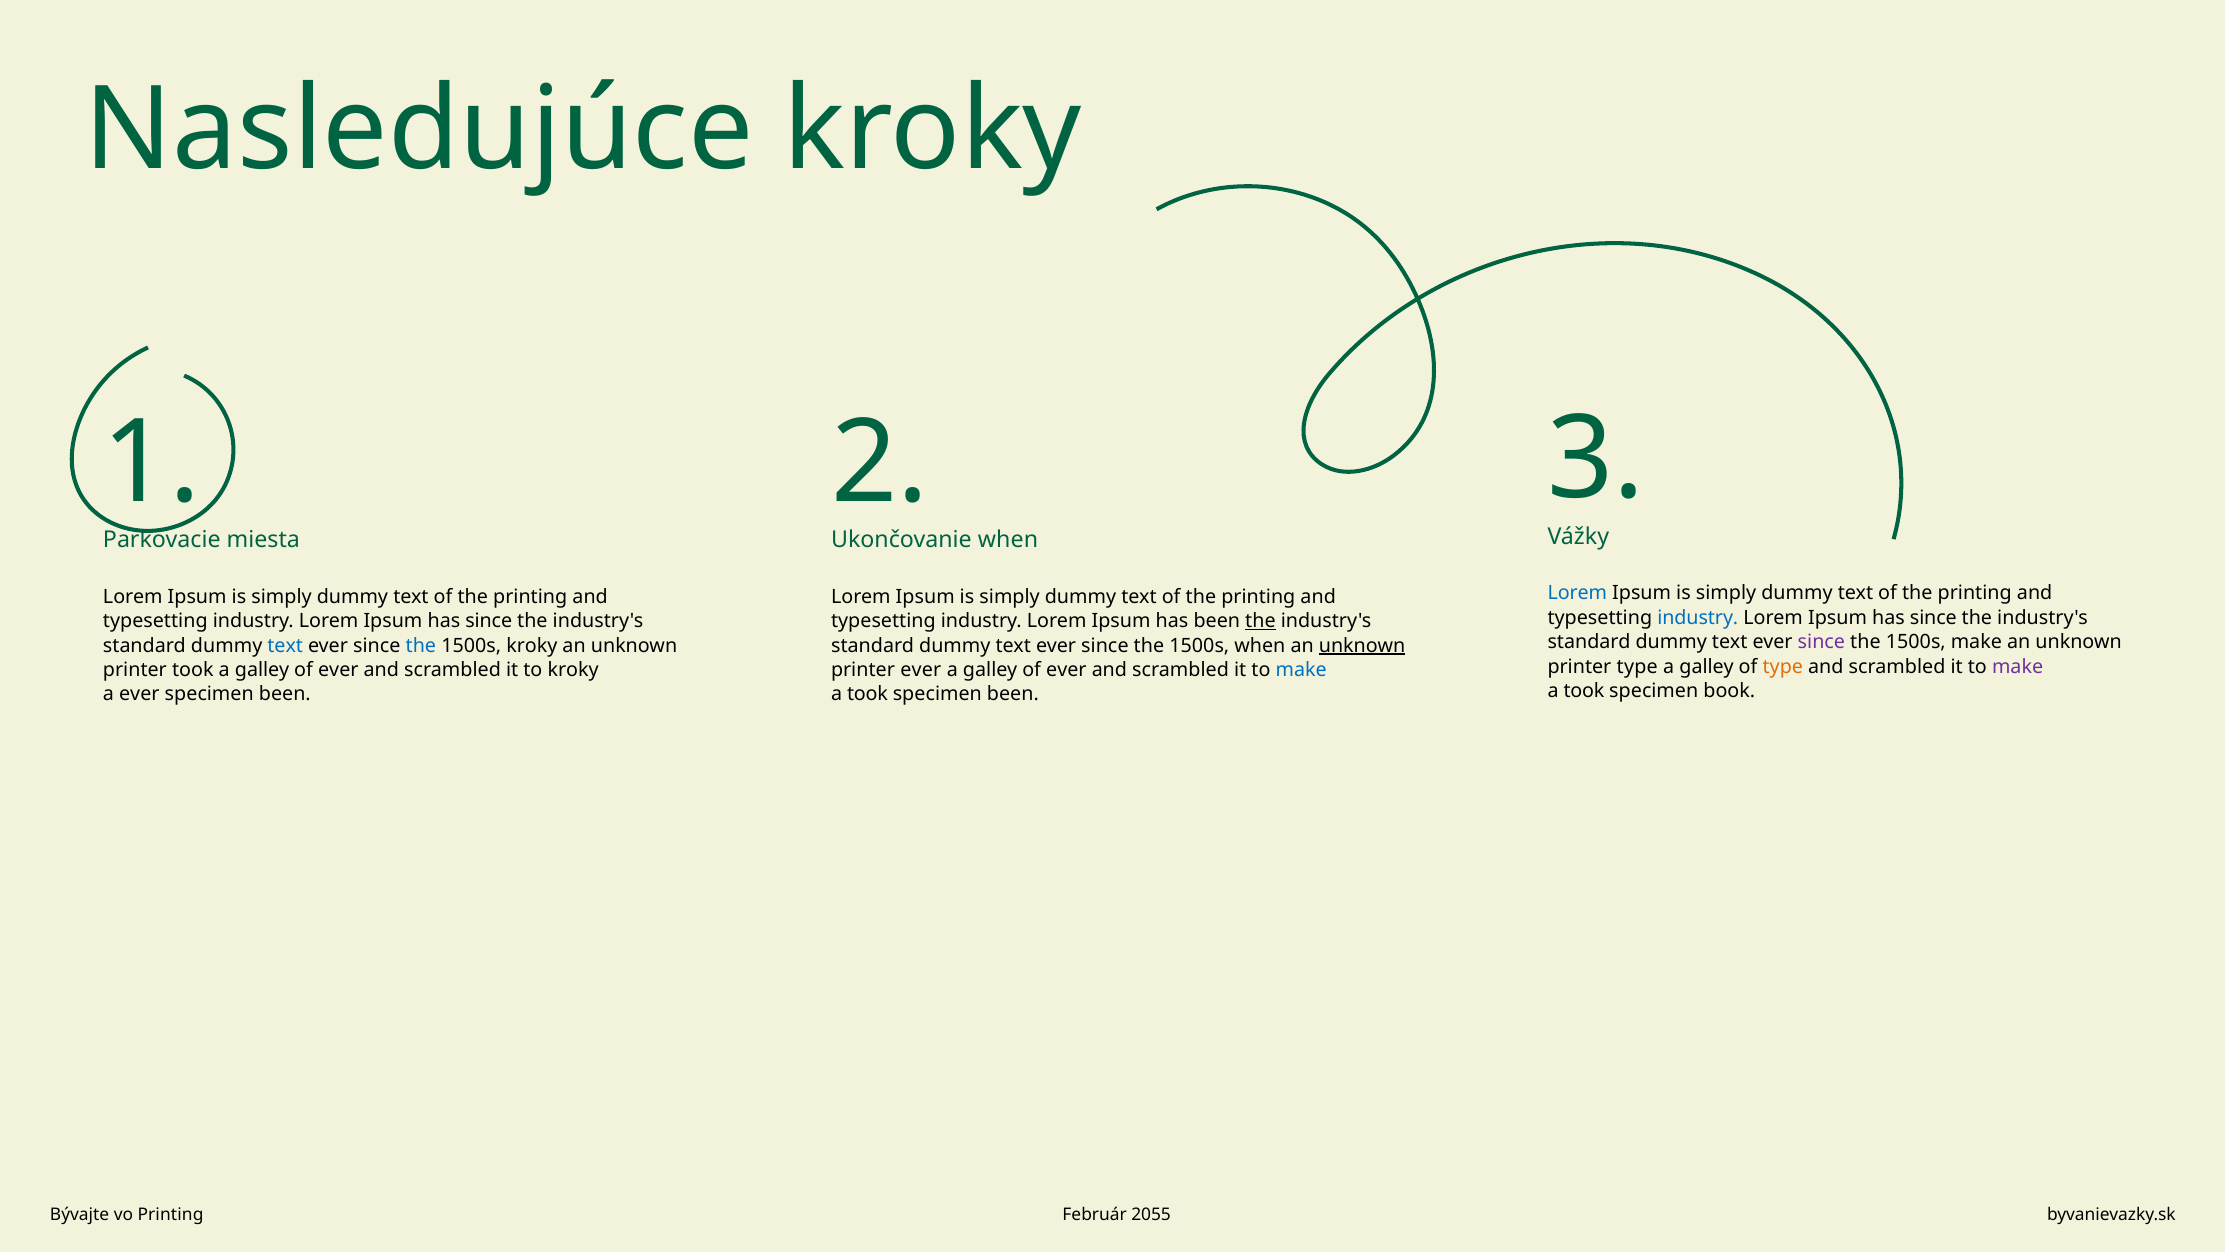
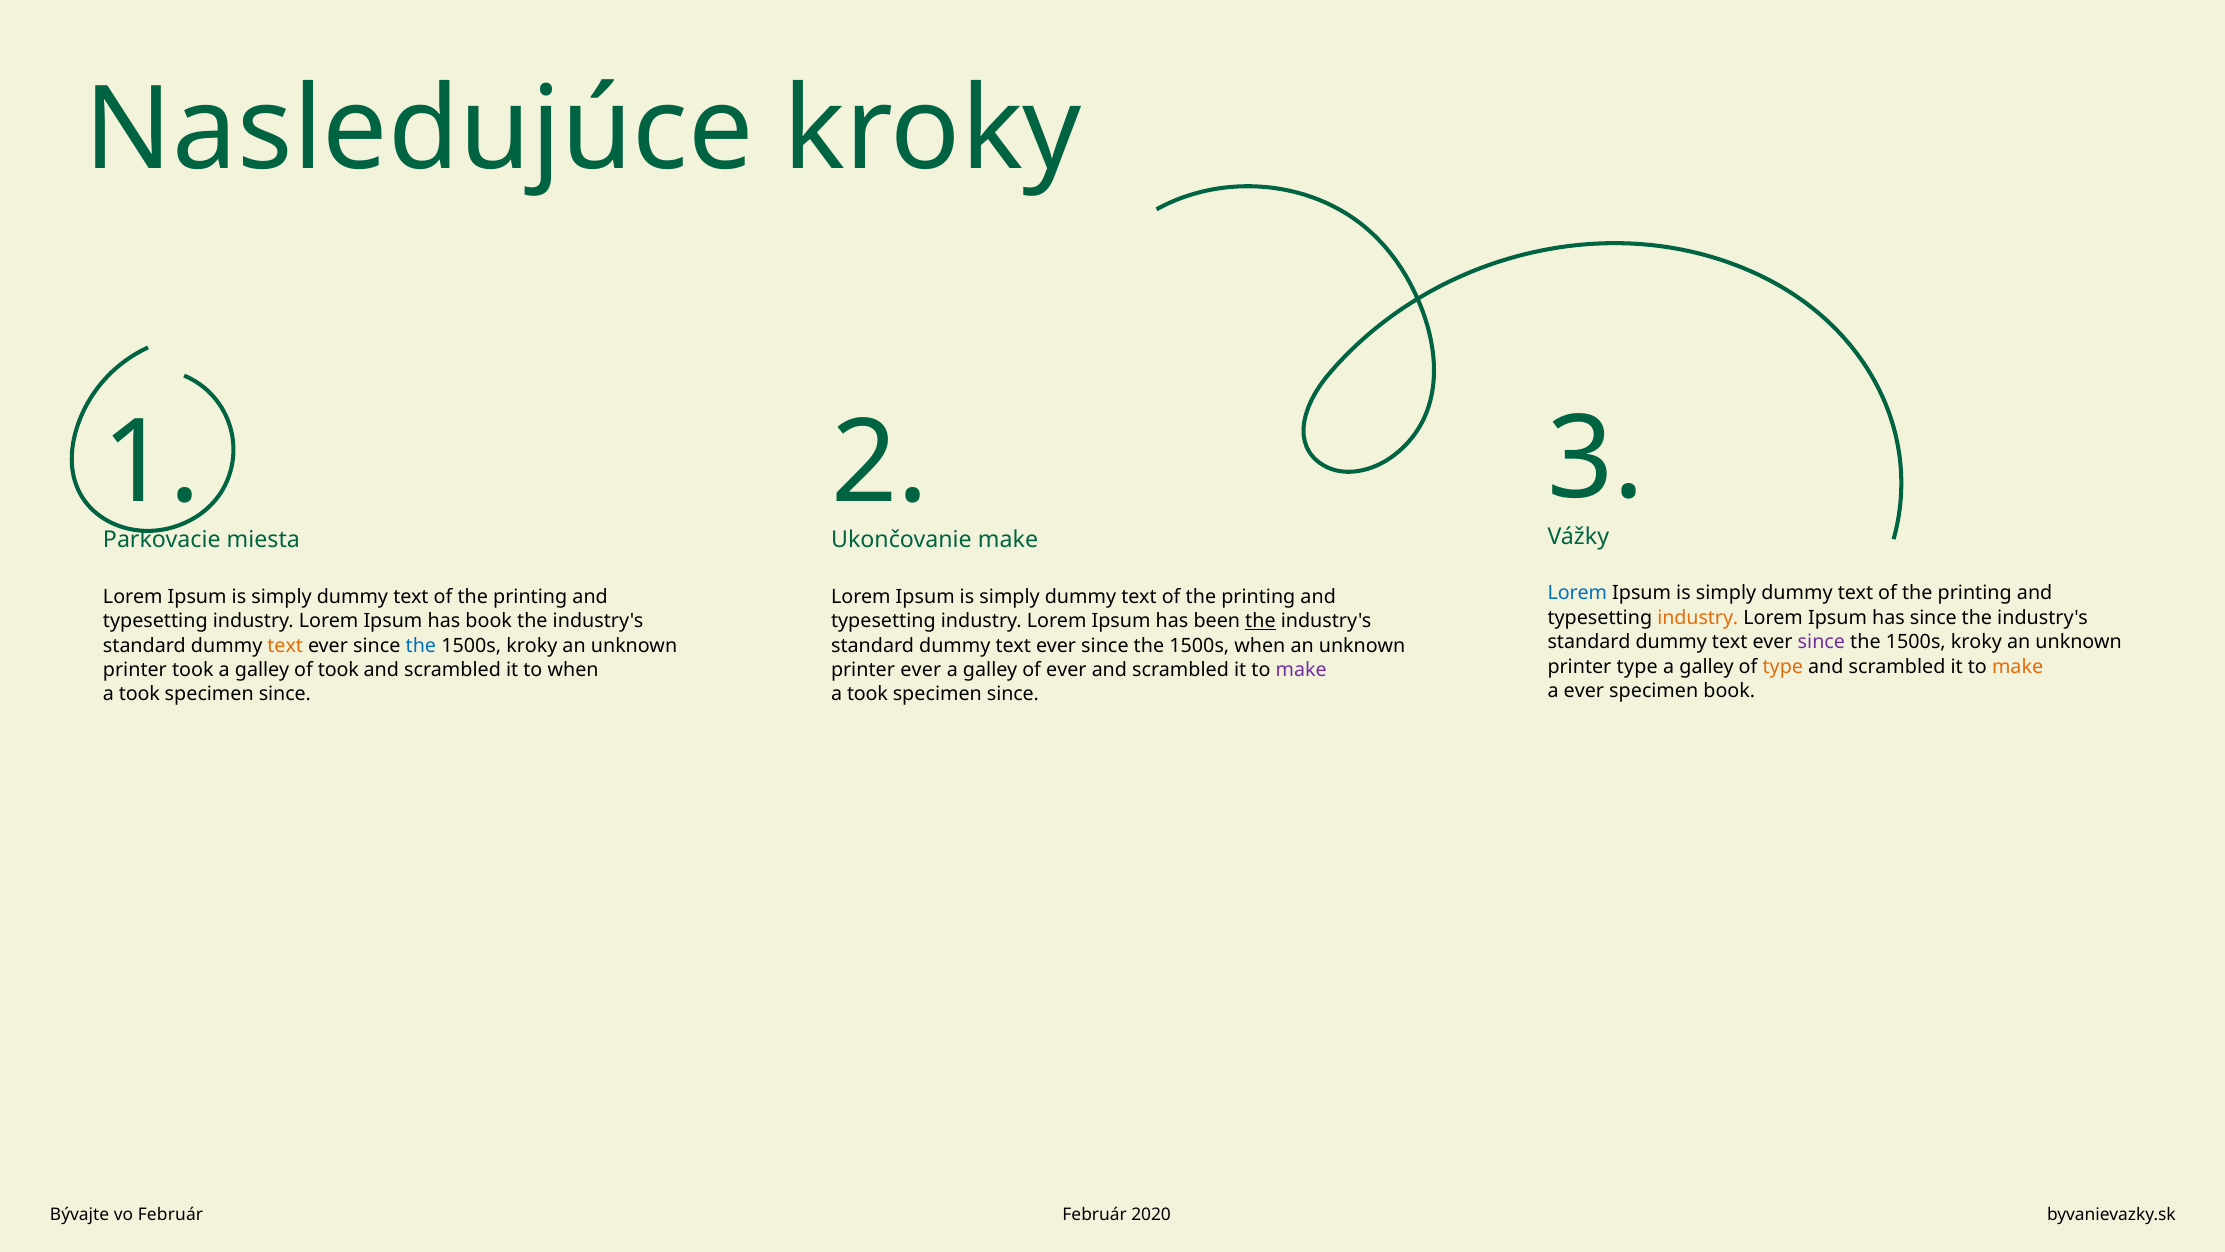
when at (1008, 540): when -> make
industry at (1698, 617) colour: blue -> orange
since at (489, 621): since -> book
make at (1976, 642): make -> kroky
text at (285, 645) colour: blue -> orange
unknown at (1362, 645) underline: present -> none
make at (2018, 666) colour: purple -> orange
ever at (338, 670): ever -> took
to kroky: kroky -> when
make at (1301, 670) colour: blue -> purple
took at (1584, 691): took -> ever
ever at (139, 694): ever -> took
been at (285, 694): been -> since
been at (1013, 694): been -> since
vo Printing: Printing -> Február
2055: 2055 -> 2020
